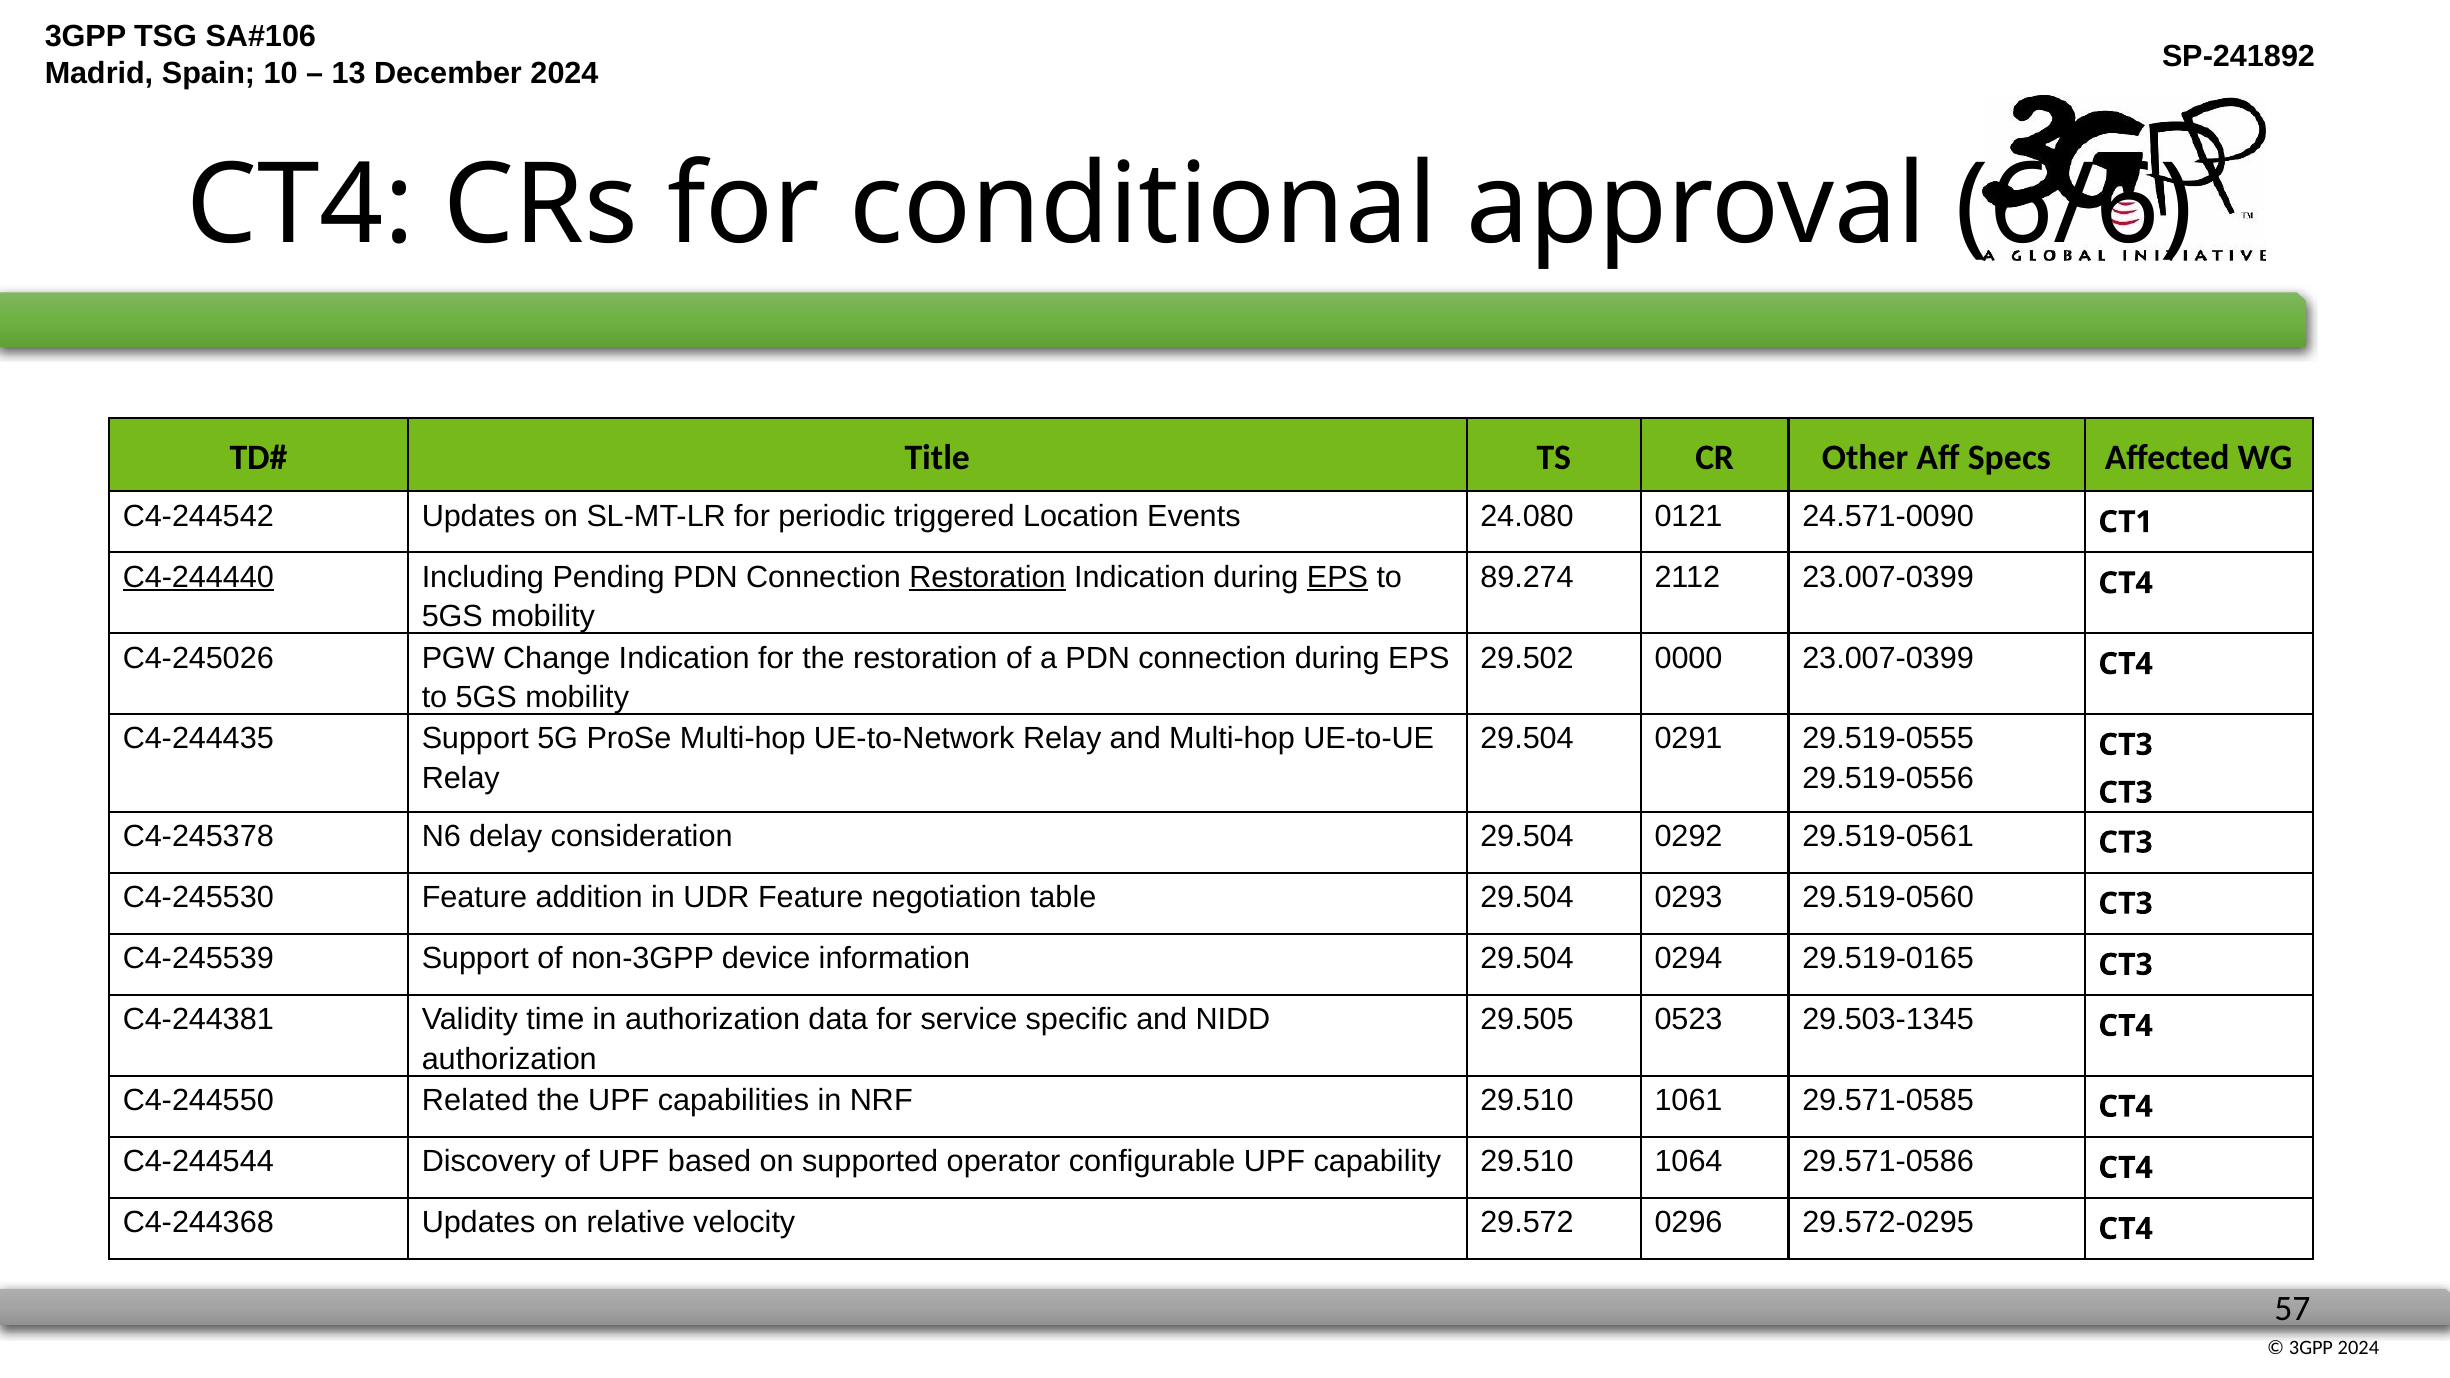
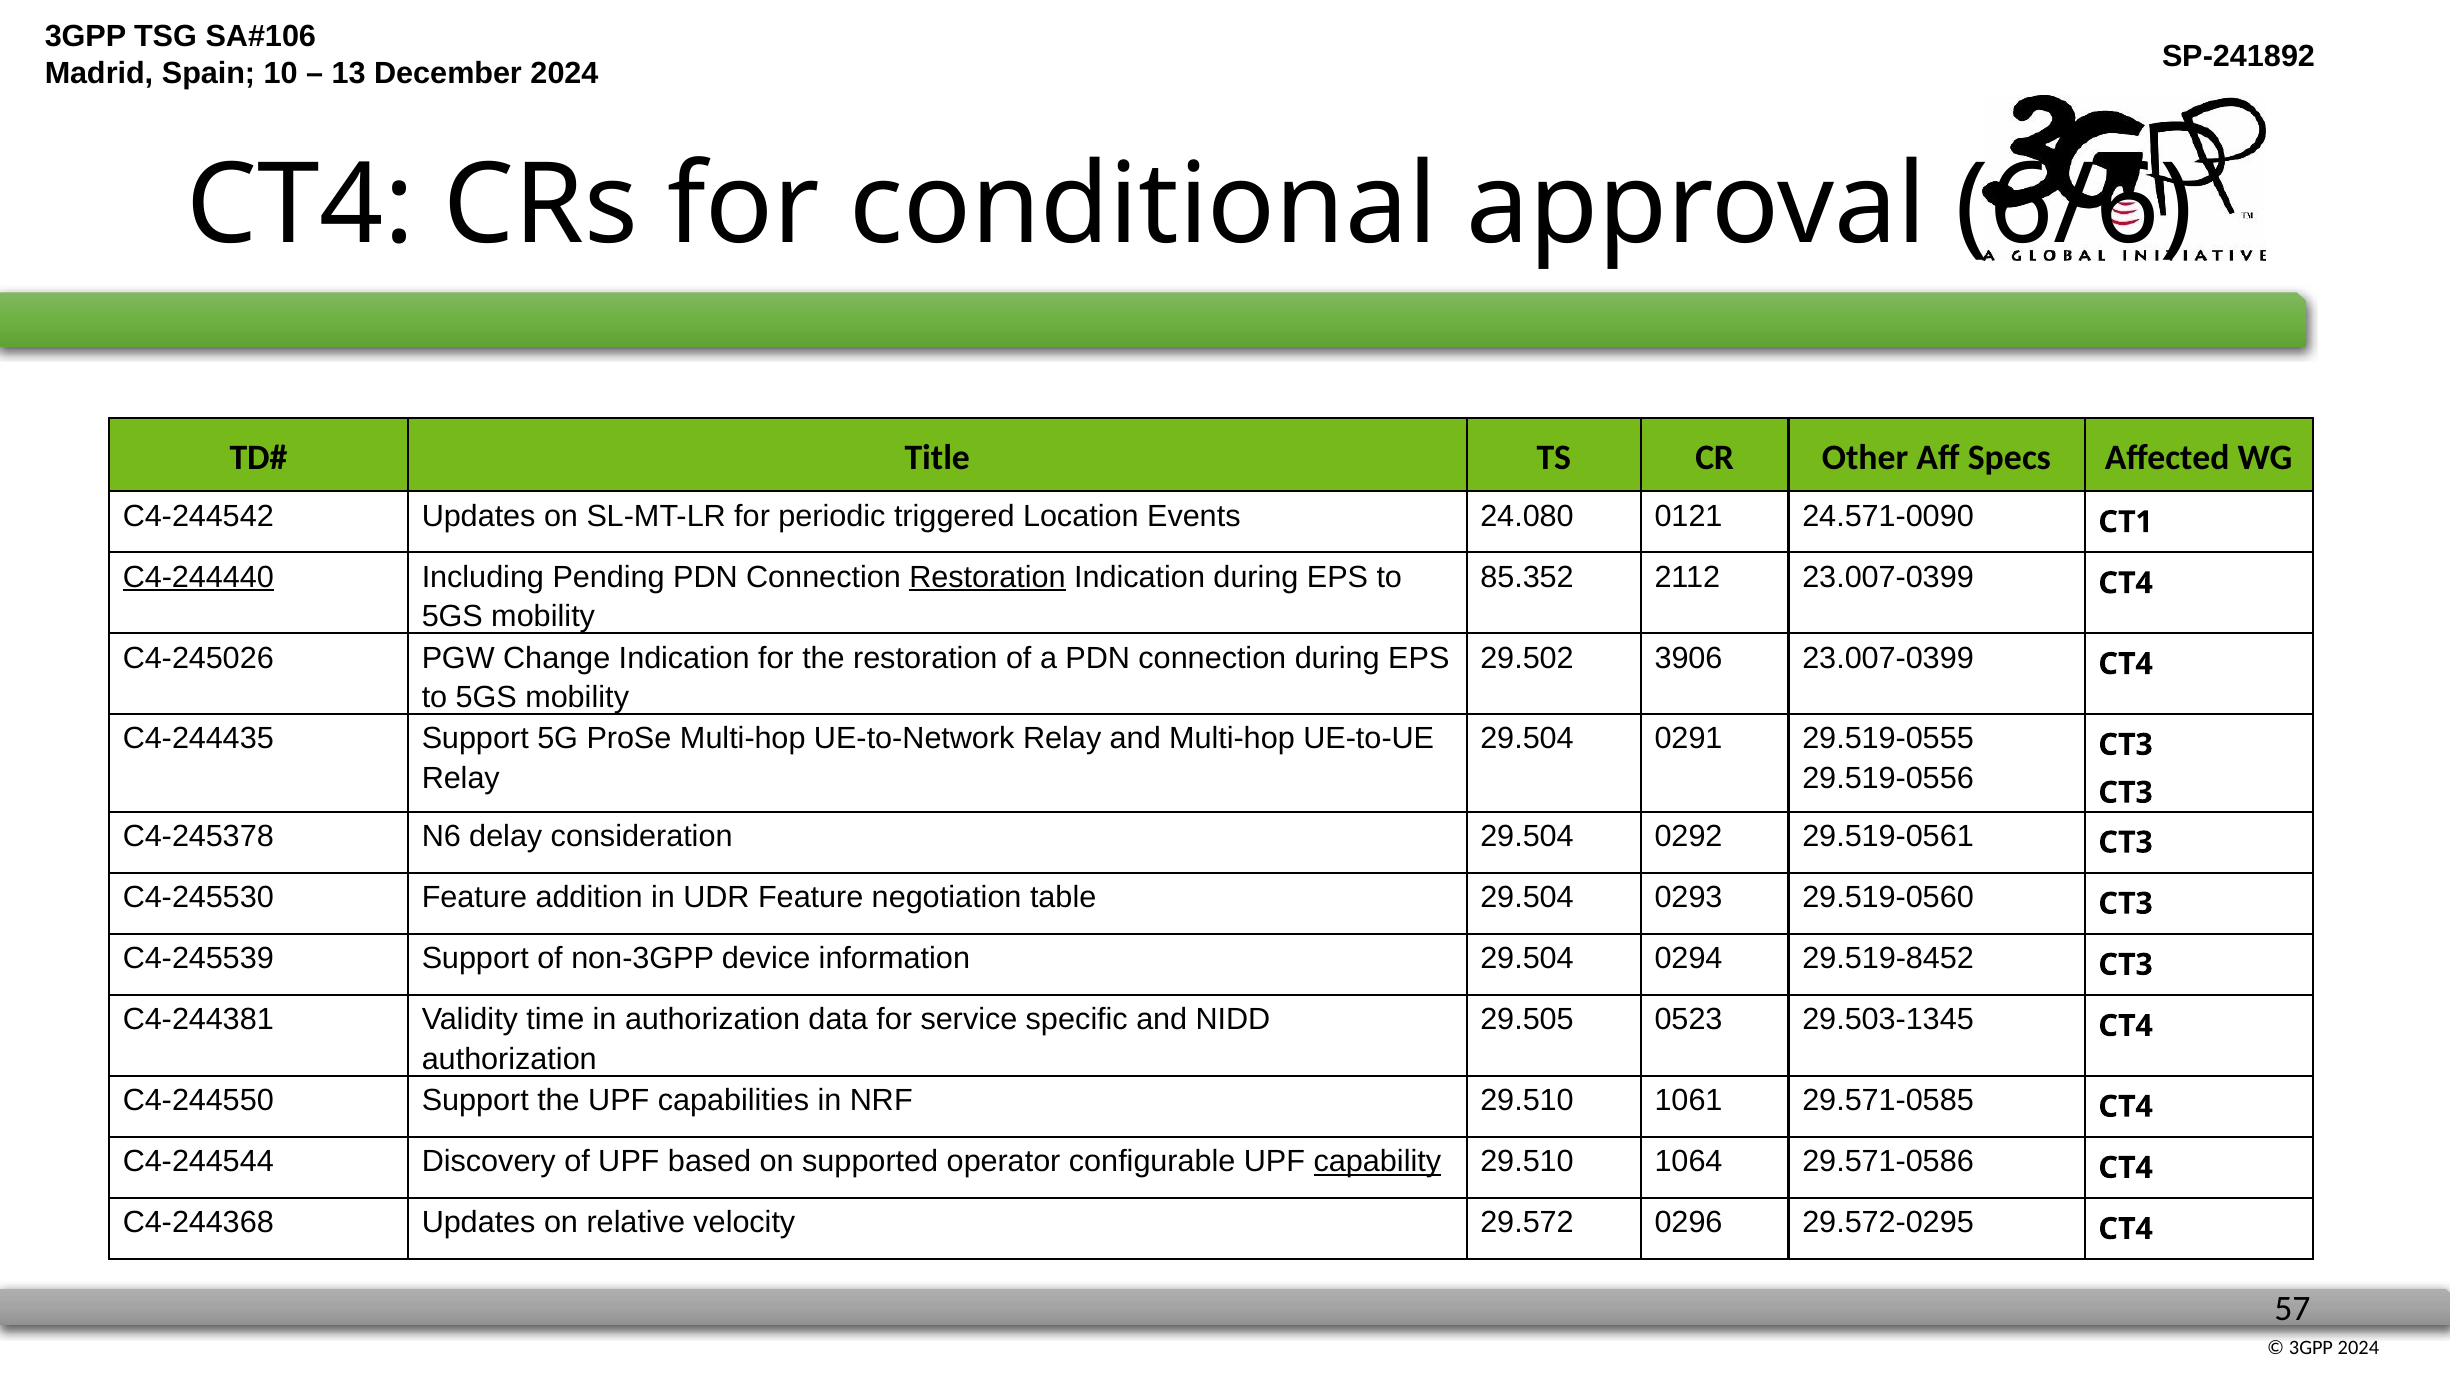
EPS at (1337, 577) underline: present -> none
89.274: 89.274 -> 85.352
0000: 0000 -> 3906
29.519-0165: 29.519-0165 -> 29.519-8452
C4-244550 Related: Related -> Support
capability underline: none -> present
